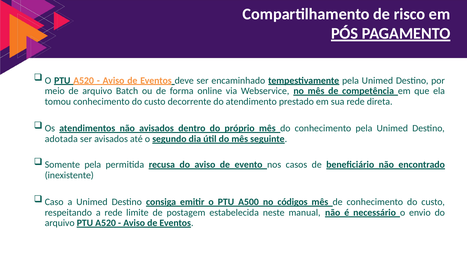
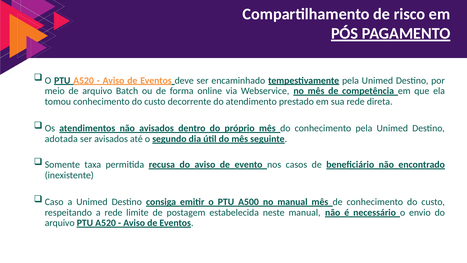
Somente pela: pela -> taxa
no códigos: códigos -> manual
